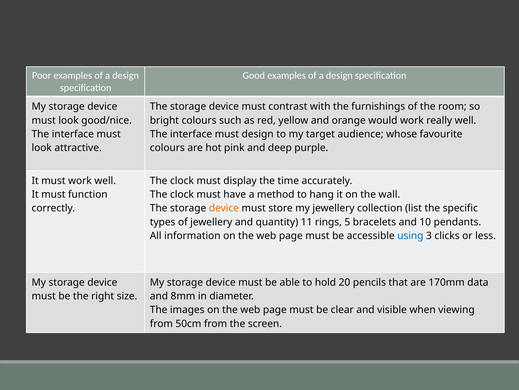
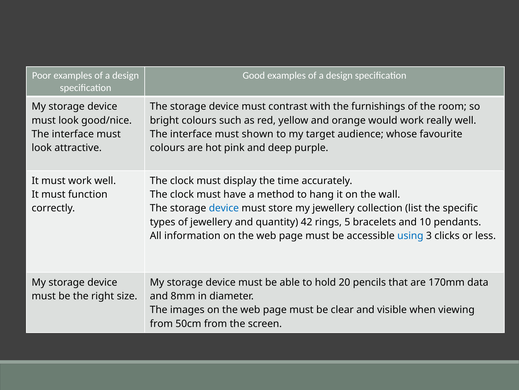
must design: design -> shown
device at (224, 208) colour: orange -> blue
11: 11 -> 42
